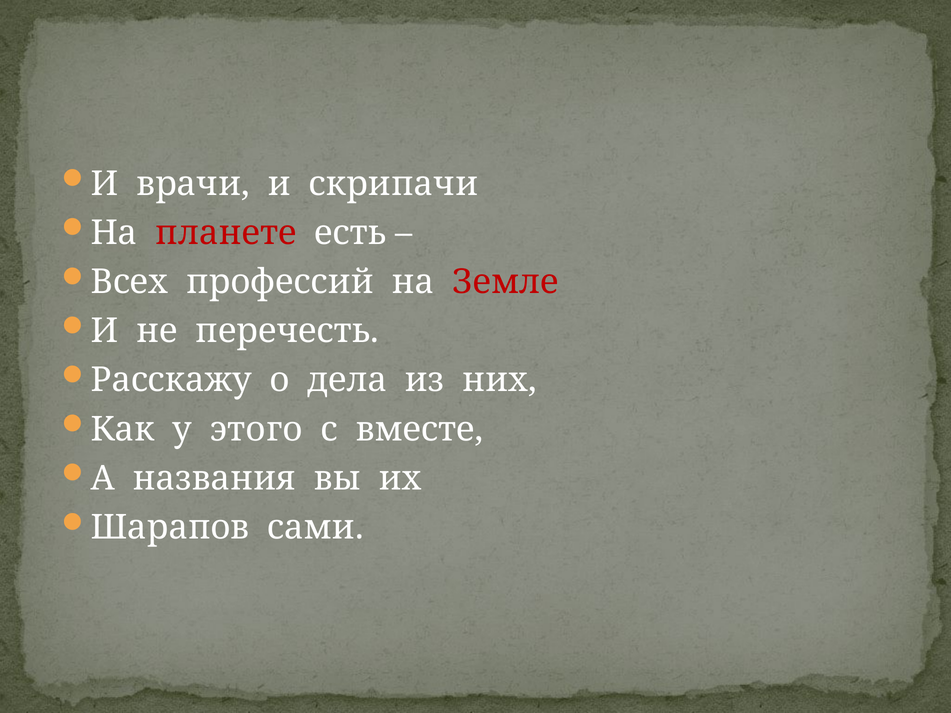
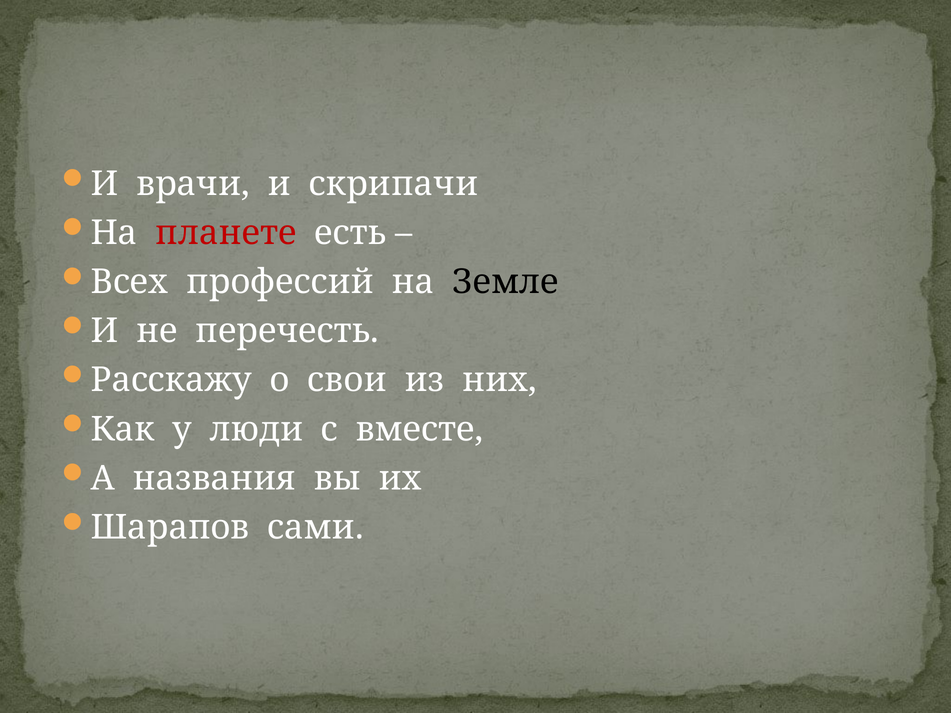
Земле colour: red -> black
дела: дела -> свои
этого: этого -> люди
